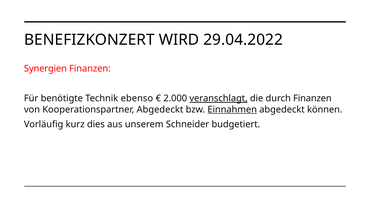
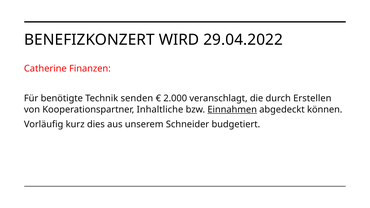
Synergien: Synergien -> Catherine
ebenso: ebenso -> senden
veranschlagt underline: present -> none
durch Finanzen: Finanzen -> Erstellen
Kooperationspartner Abgedeckt: Abgedeckt -> Inhaltliche
